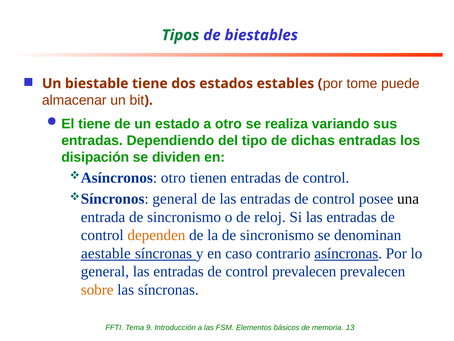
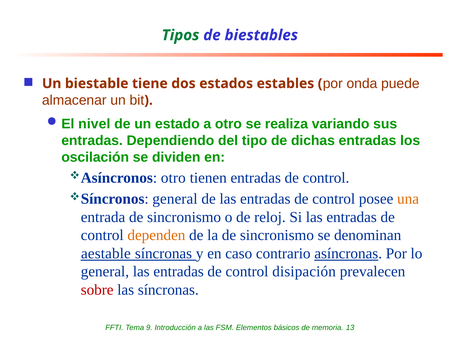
tome: tome -> onda
El tiene: tiene -> nivel
disipación: disipación -> oscilación
una colour: black -> orange
control prevalecen: prevalecen -> disipación
sobre colour: orange -> red
